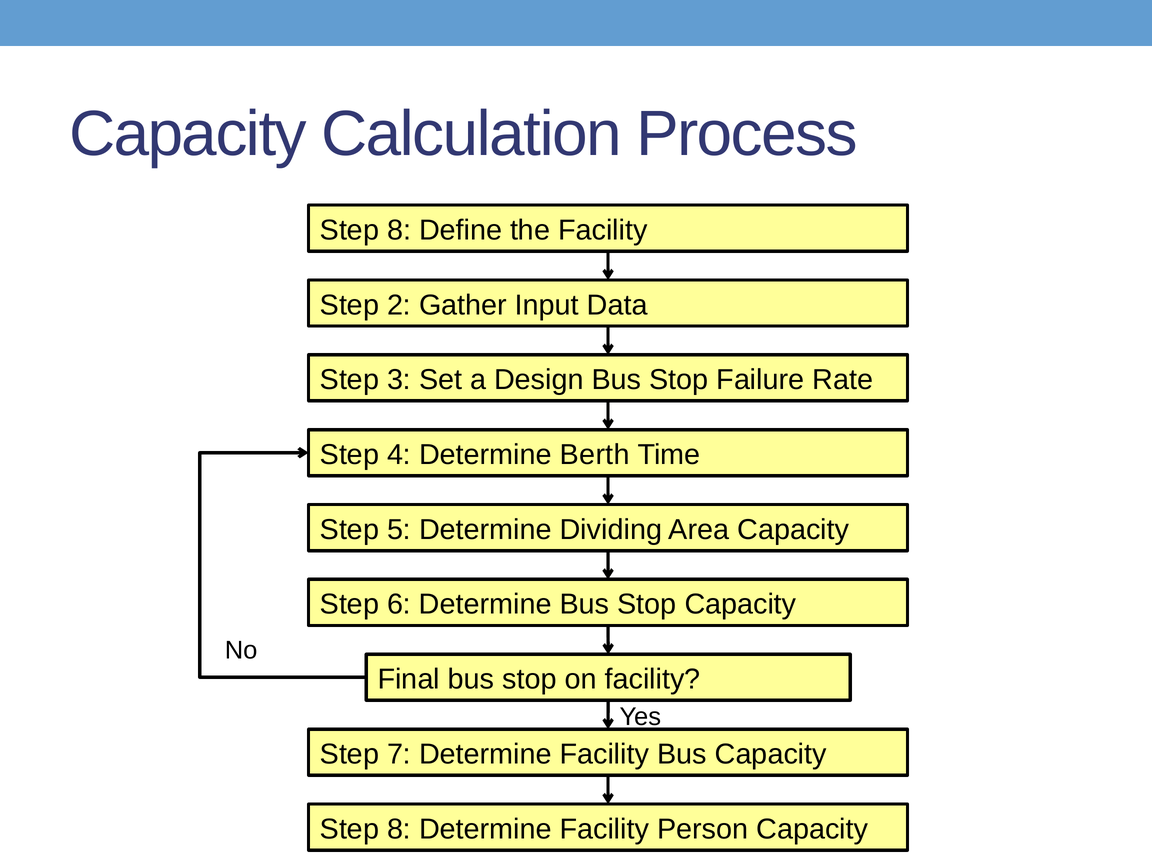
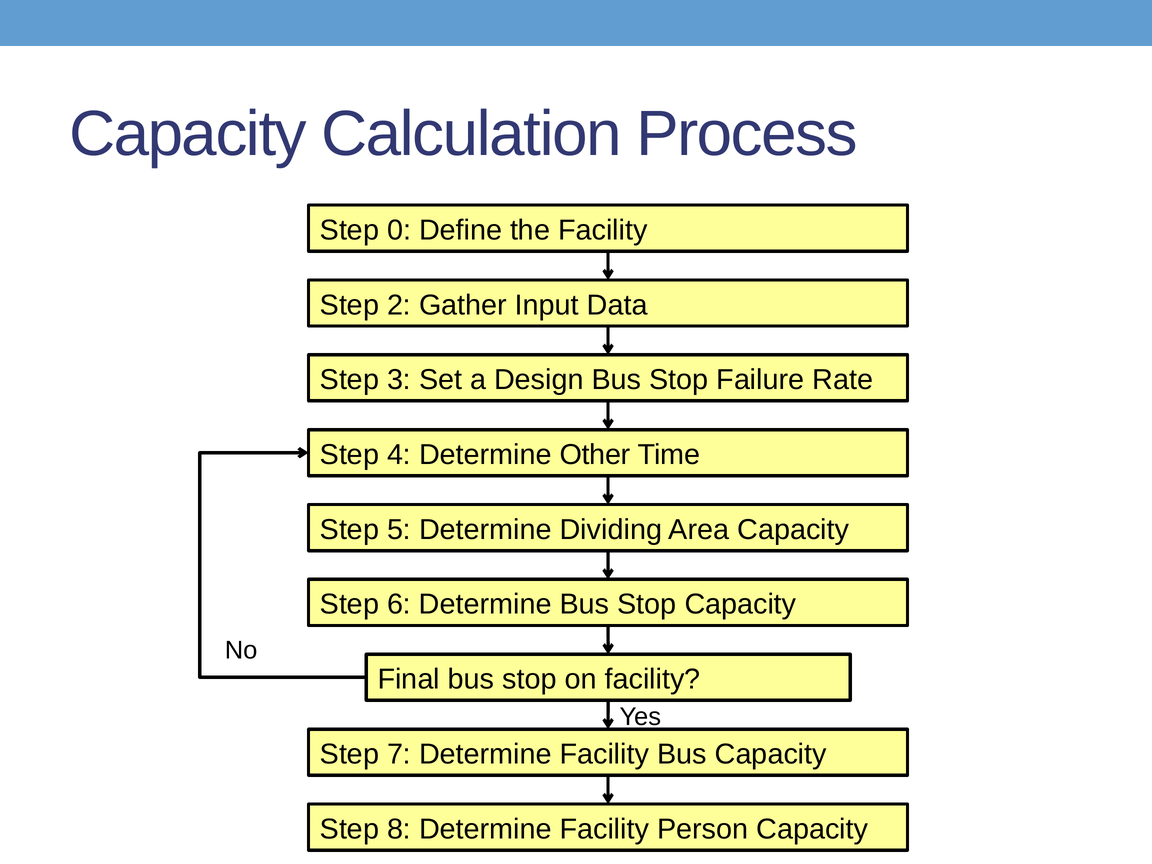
8 at (399, 230): 8 -> 0
Berth: Berth -> Other
